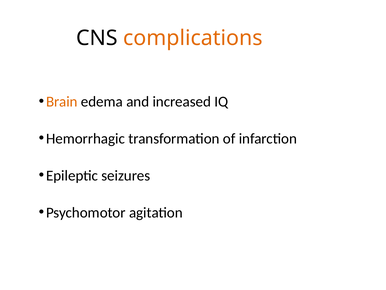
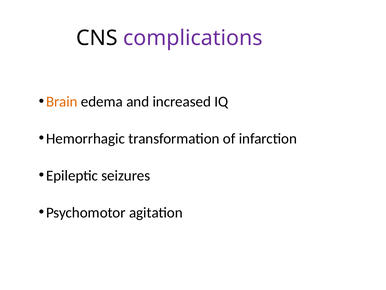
complications colour: orange -> purple
